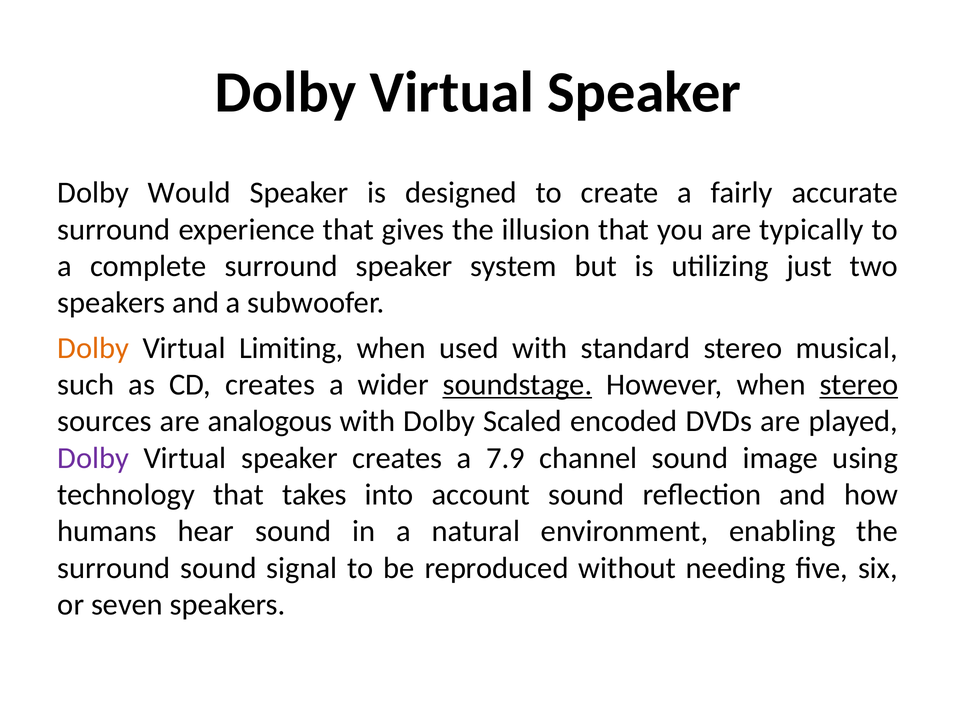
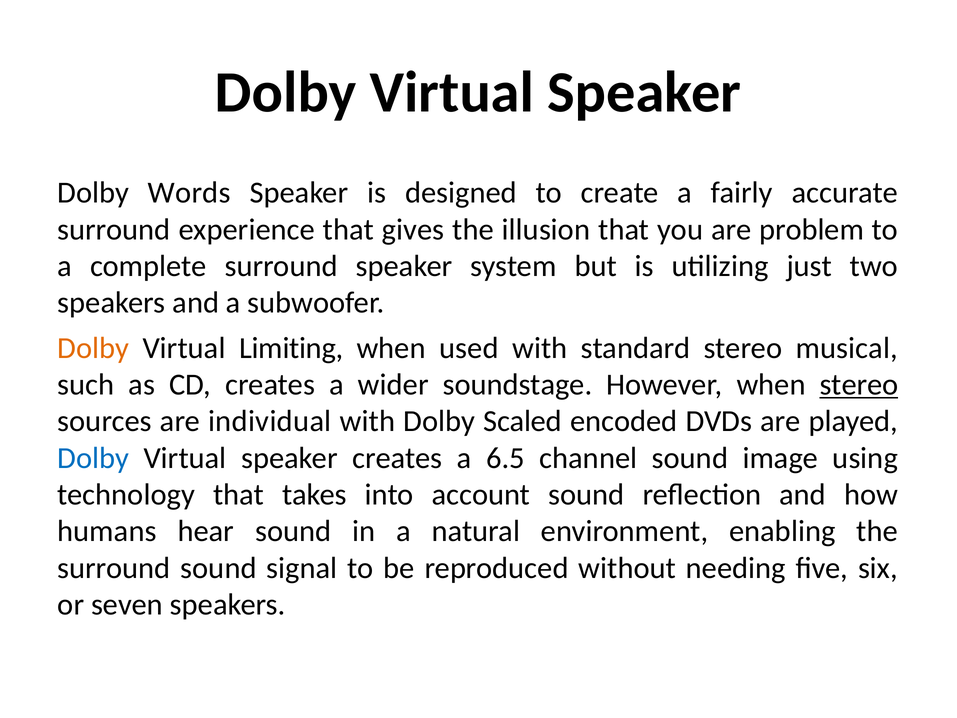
Would: Would -> Words
typically: typically -> problem
soundstage underline: present -> none
analogous: analogous -> individual
Dolby at (93, 458) colour: purple -> blue
7.9: 7.9 -> 6.5
